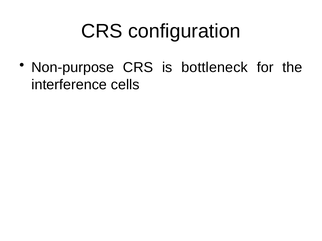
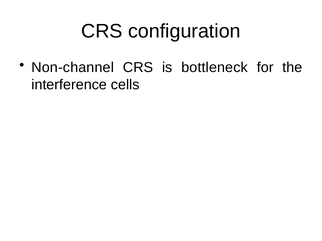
Non-purpose: Non-purpose -> Non-channel
